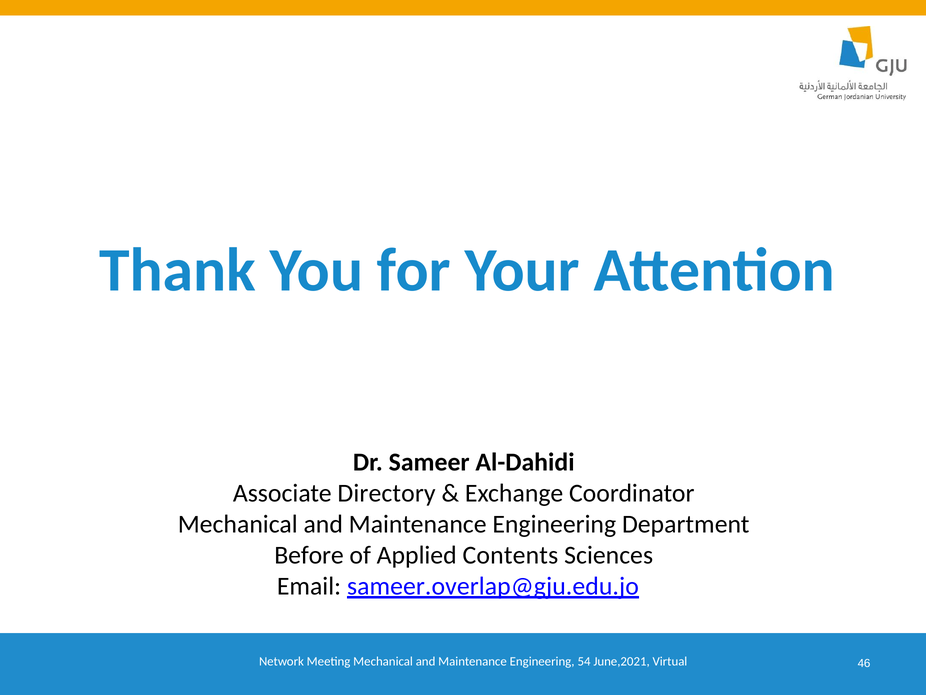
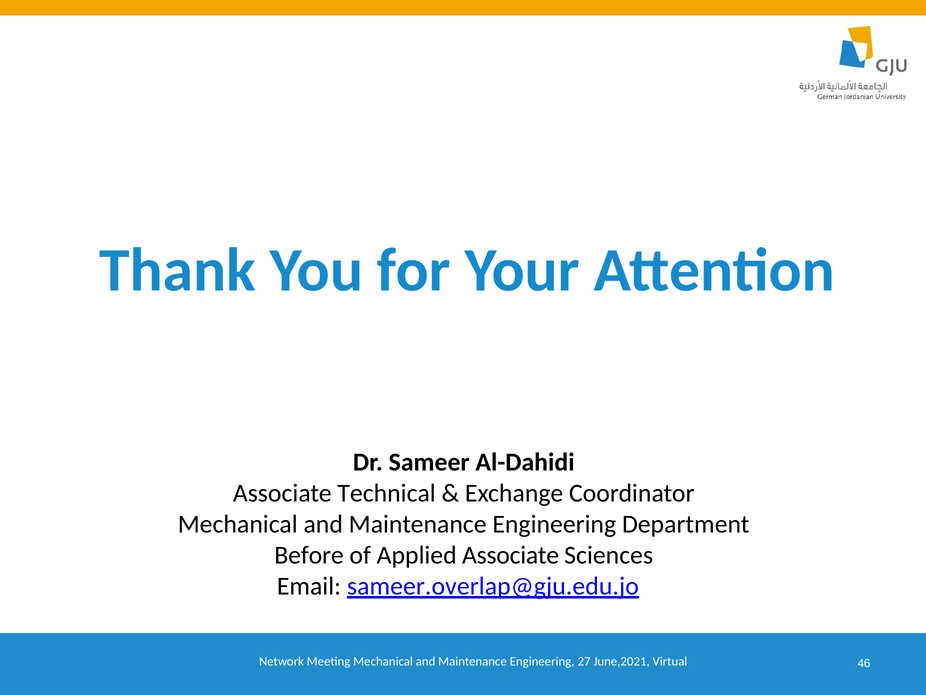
Directory: Directory -> Technical
Applied Contents: Contents -> Associate
54: 54 -> 27
